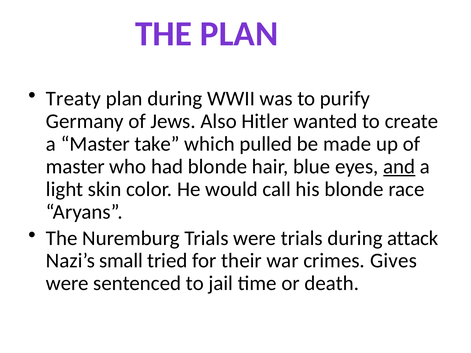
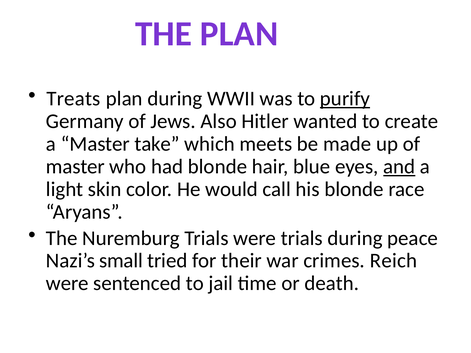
Treaty: Treaty -> Treats
purify underline: none -> present
pulled: pulled -> meets
attack: attack -> peace
Gives: Gives -> Reich
